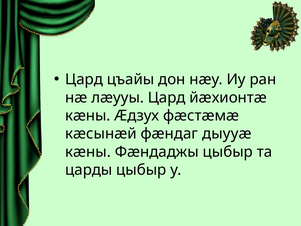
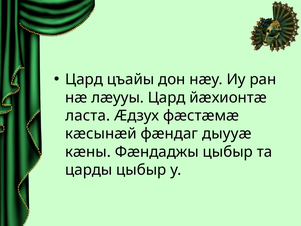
кæны at (88, 116): кæны -> ласта
